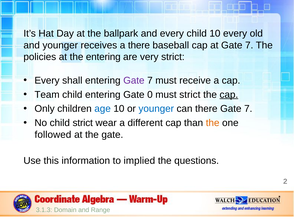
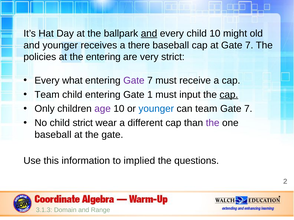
and at (149, 34) underline: none -> present
10 every: every -> might
shall: shall -> what
0: 0 -> 1
must strict: strict -> input
age colour: blue -> purple
can there: there -> team
the at (213, 123) colour: orange -> purple
followed at (53, 135): followed -> baseball
